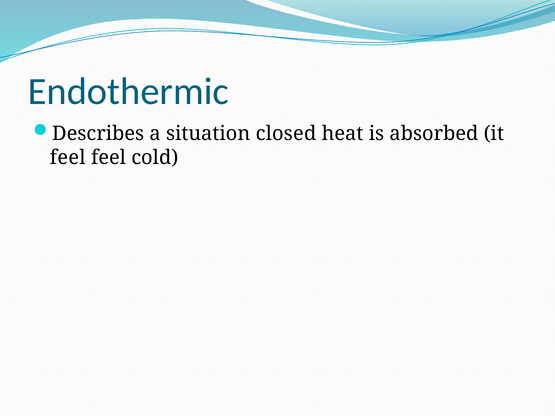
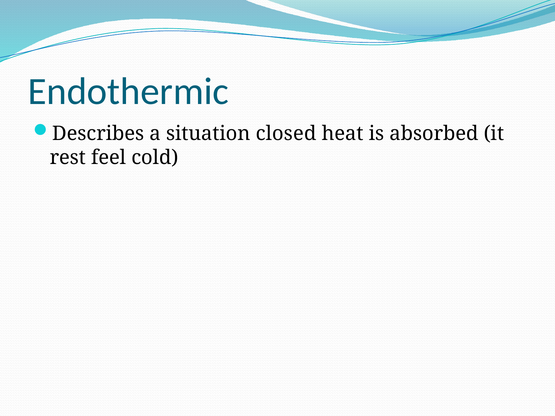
feel at (68, 158): feel -> rest
